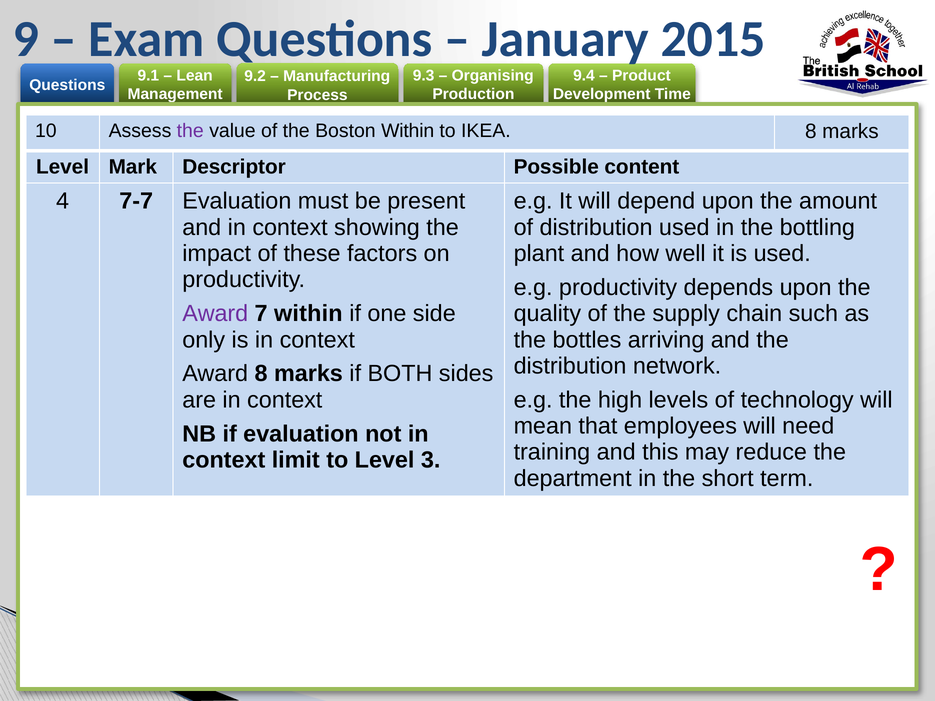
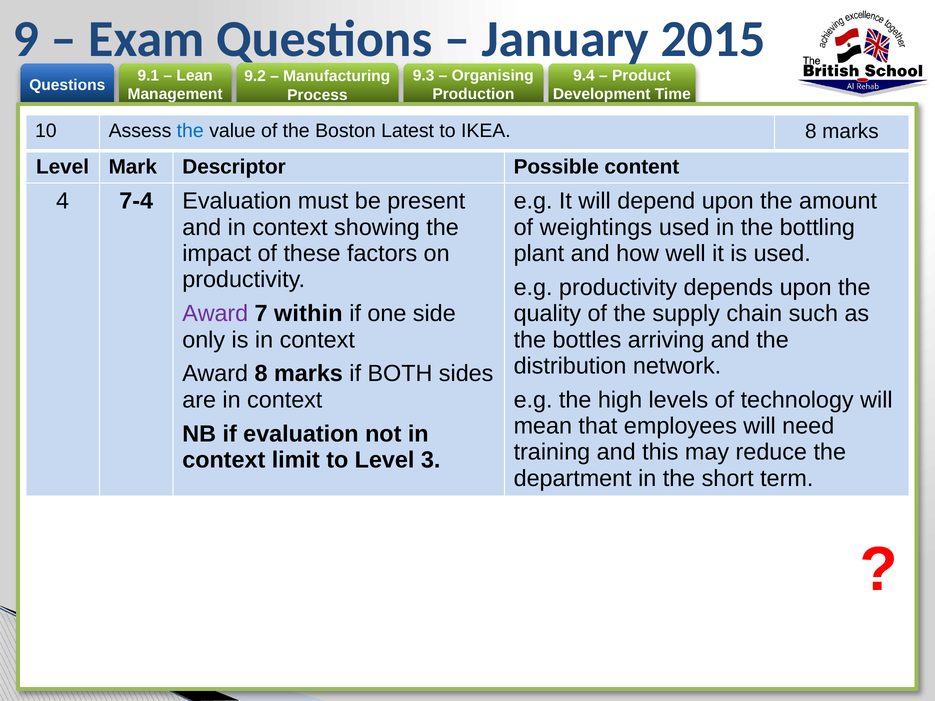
the at (190, 131) colour: purple -> blue
Boston Within: Within -> Latest
7-7: 7-7 -> 7-4
of distribution: distribution -> weightings
